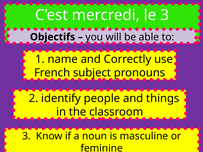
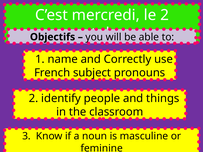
le 3: 3 -> 2
